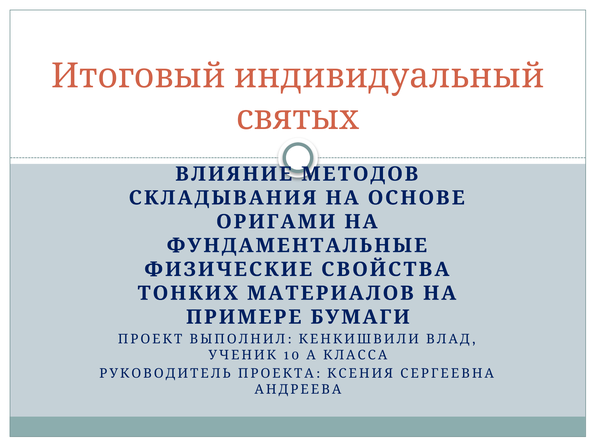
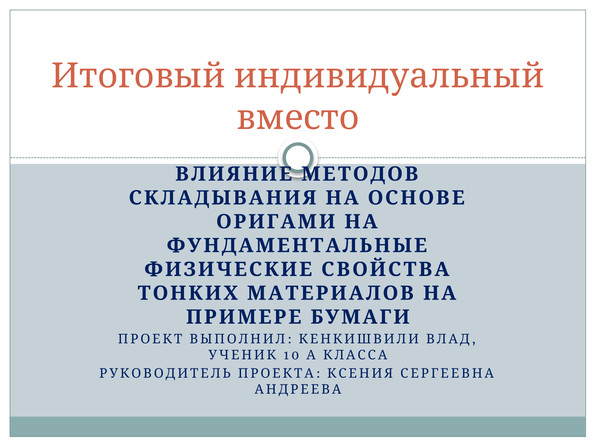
святых: святых -> вместо
